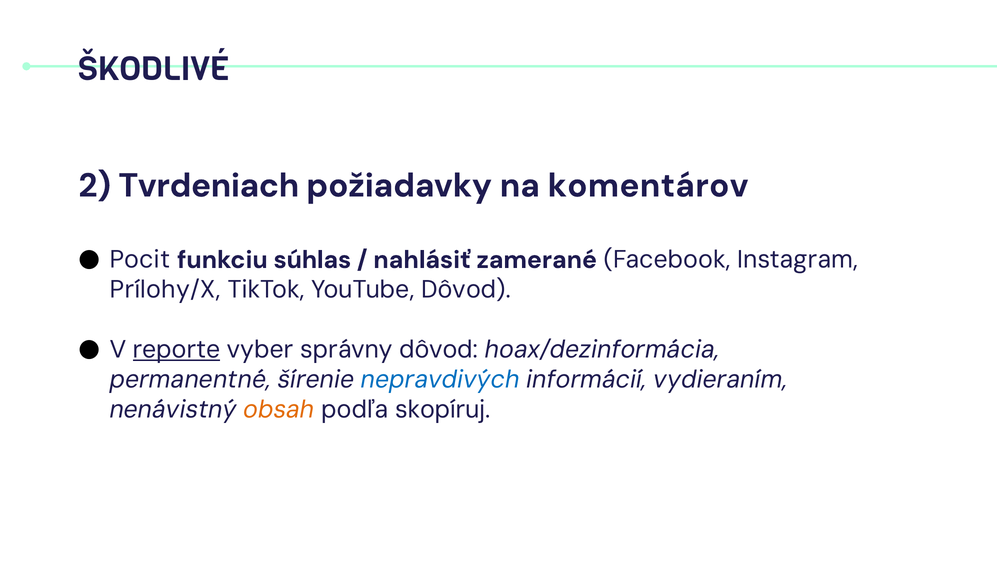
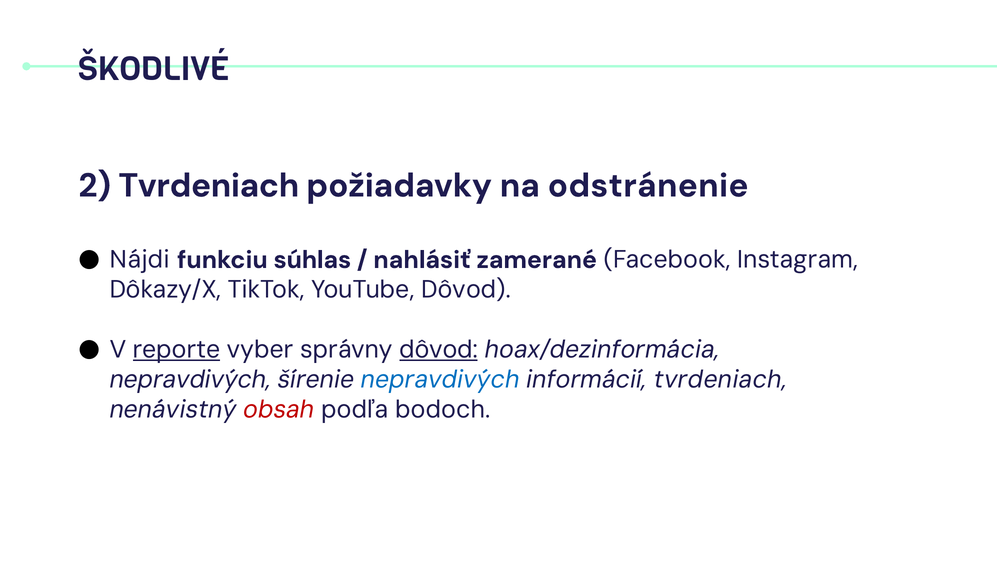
komentárov: komentárov -> odstránenie
Pocit: Pocit -> Nájdi
Prílohy/X: Prílohy/X -> Dôkazy/X
dôvod at (439, 349) underline: none -> present
permanentné at (190, 379): permanentné -> nepravdivých
informácií vydieraním: vydieraním -> tvrdeniach
obsah colour: orange -> red
skopíruj: skopíruj -> bodoch
